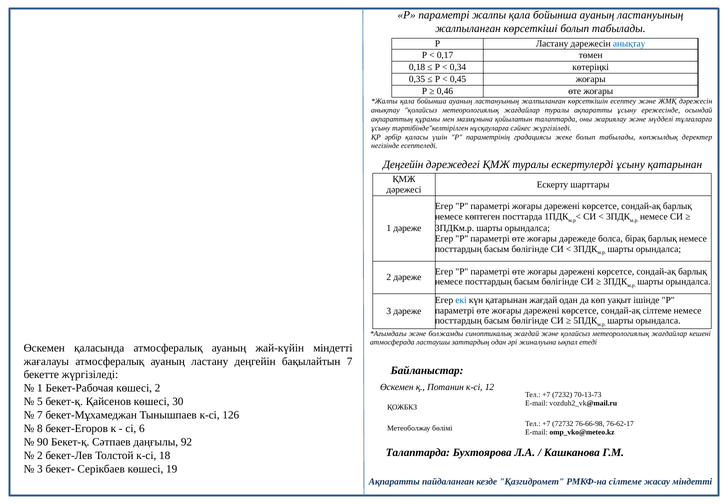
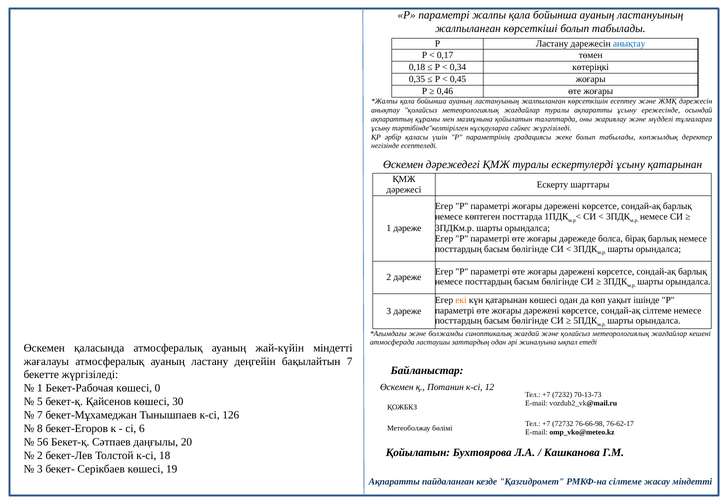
Деңгейін at (403, 165): Деңгейін -> Өскемен
екі colour: blue -> orange
қатарынан жағдай: жағдай -> көшесі
көшесі 2: 2 -> 0
90: 90 -> 56
92: 92 -> 20
Талаптарда at (418, 453): Талаптарда -> Қойылатын
